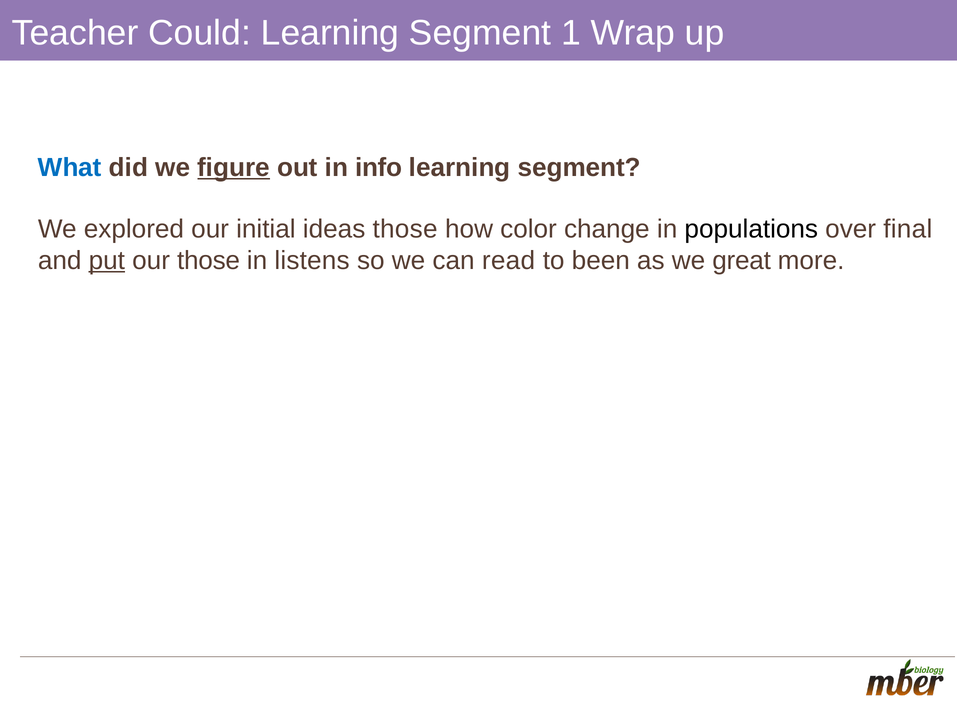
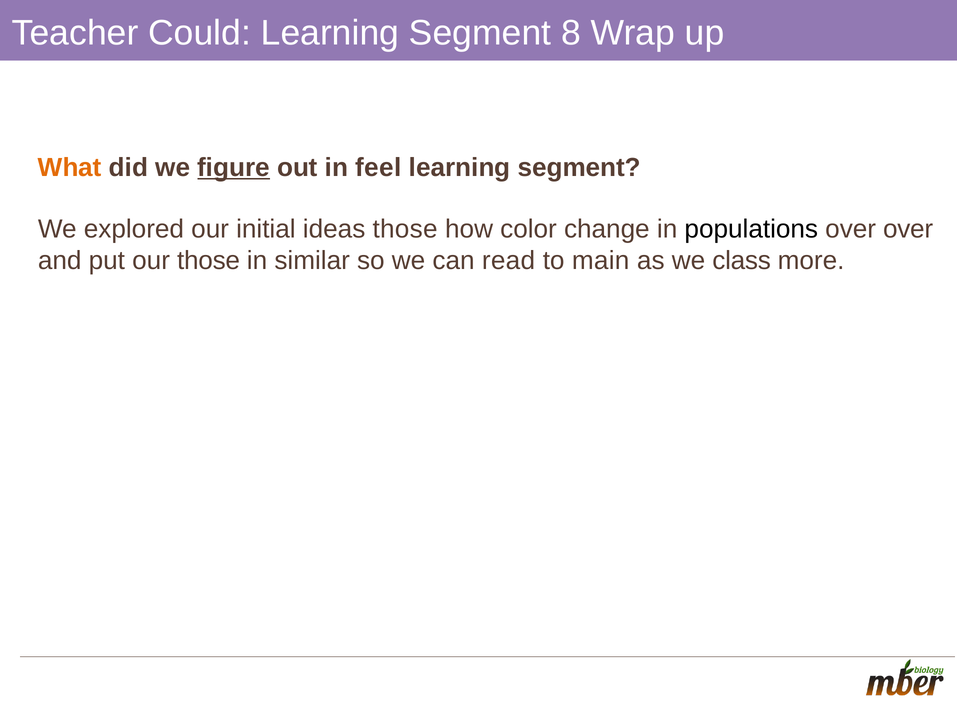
1: 1 -> 8
What colour: blue -> orange
info: info -> feel
over final: final -> over
put underline: present -> none
listens: listens -> similar
been: been -> main
great: great -> class
